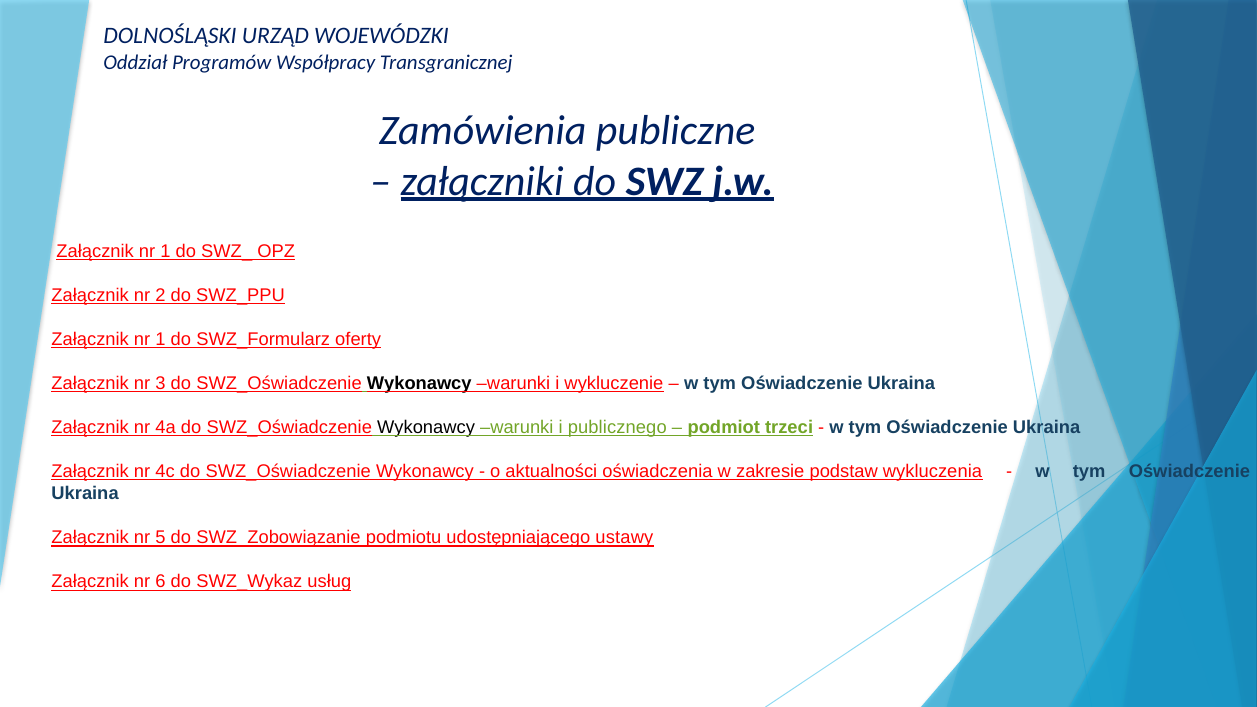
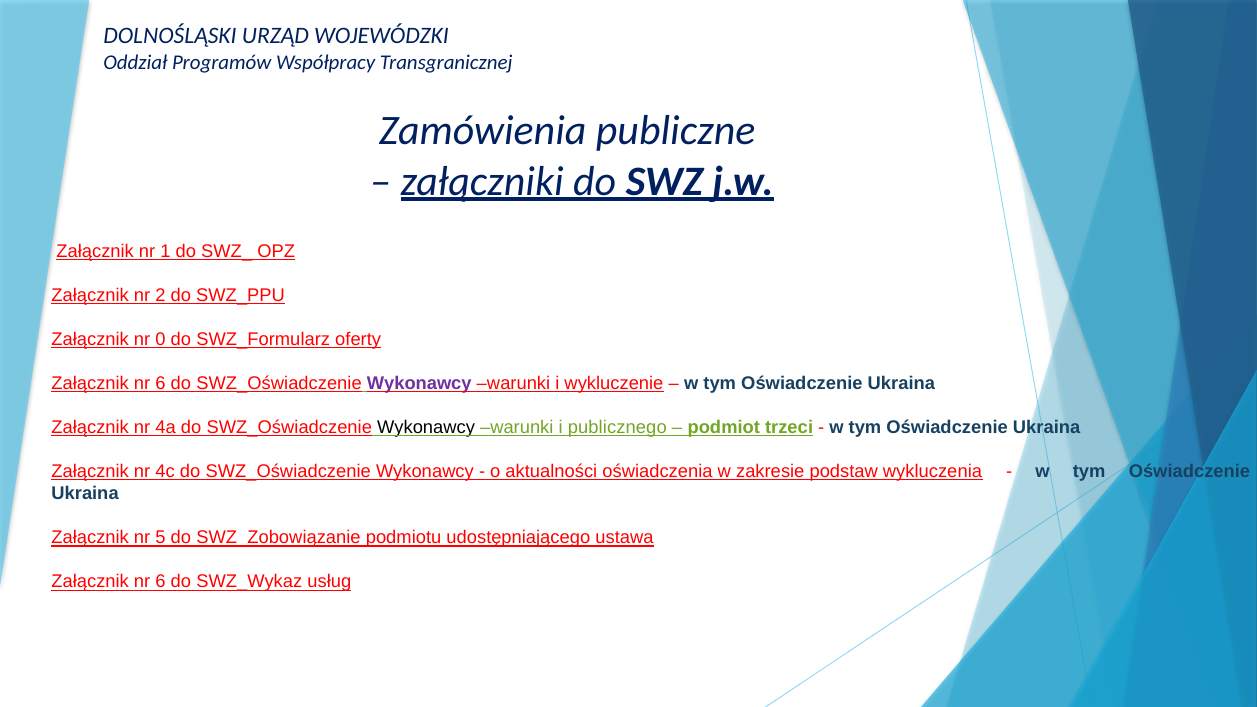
1 at (161, 340): 1 -> 0
3 at (161, 384): 3 -> 6
Wykonawcy at (419, 384) colour: black -> purple
ustawy: ustawy -> ustawa
